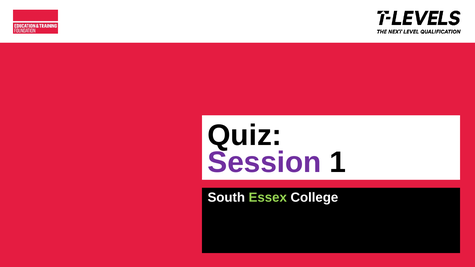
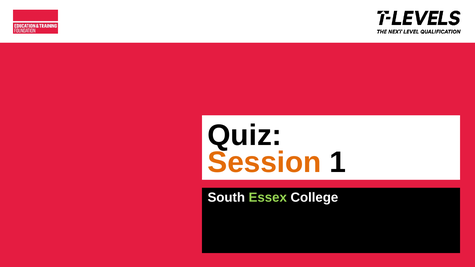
Session colour: purple -> orange
